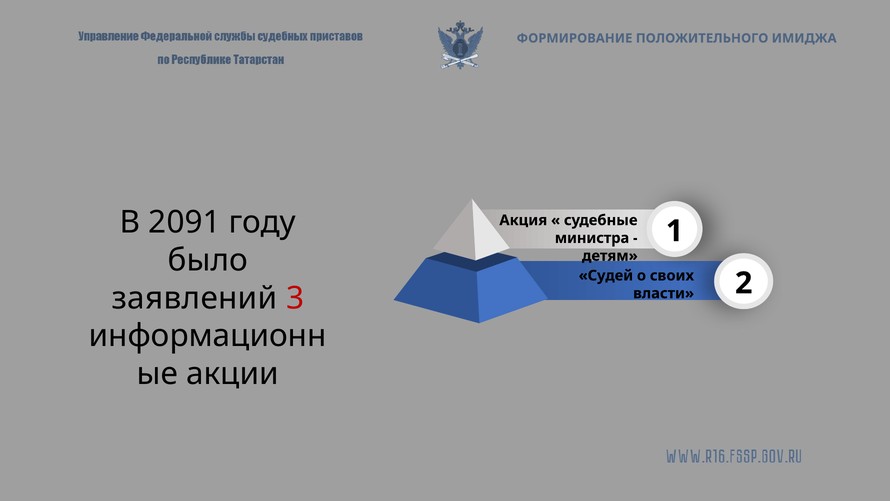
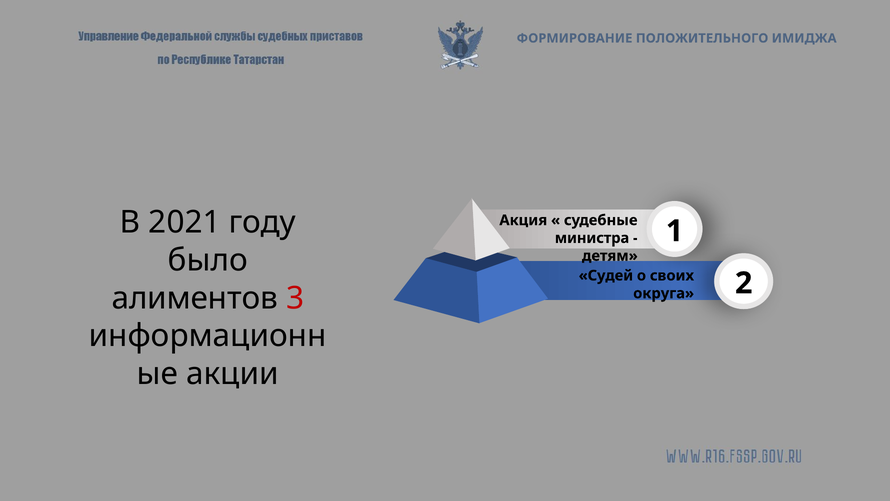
2091: 2091 -> 2021
заявлений: заявлений -> алиментов
власти: власти -> округа
